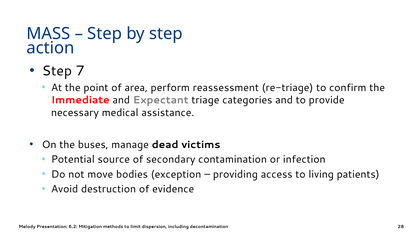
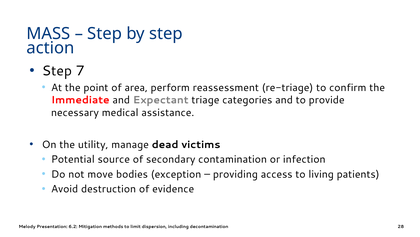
buses: buses -> utility
